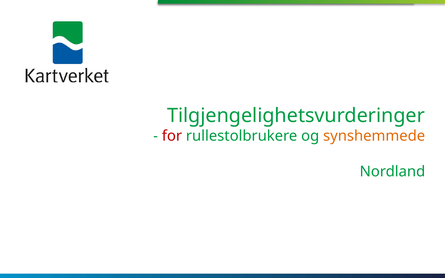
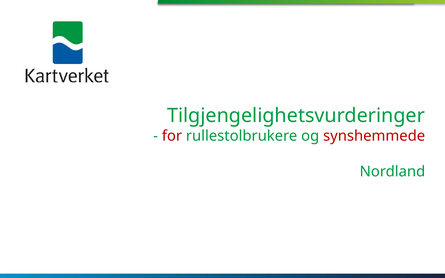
synshemmede colour: orange -> red
